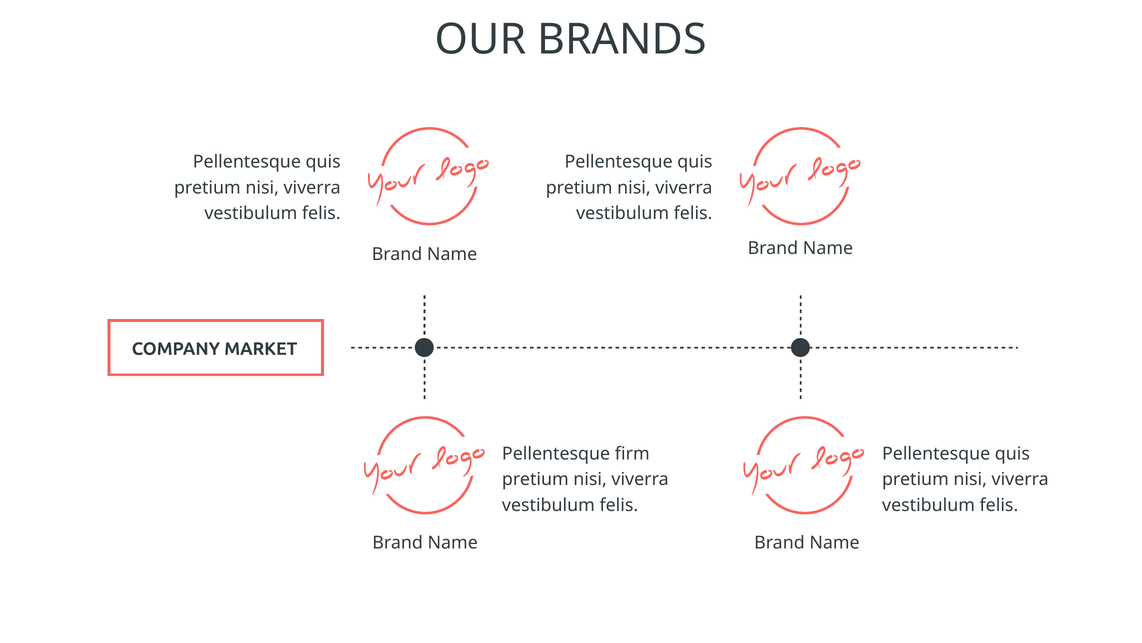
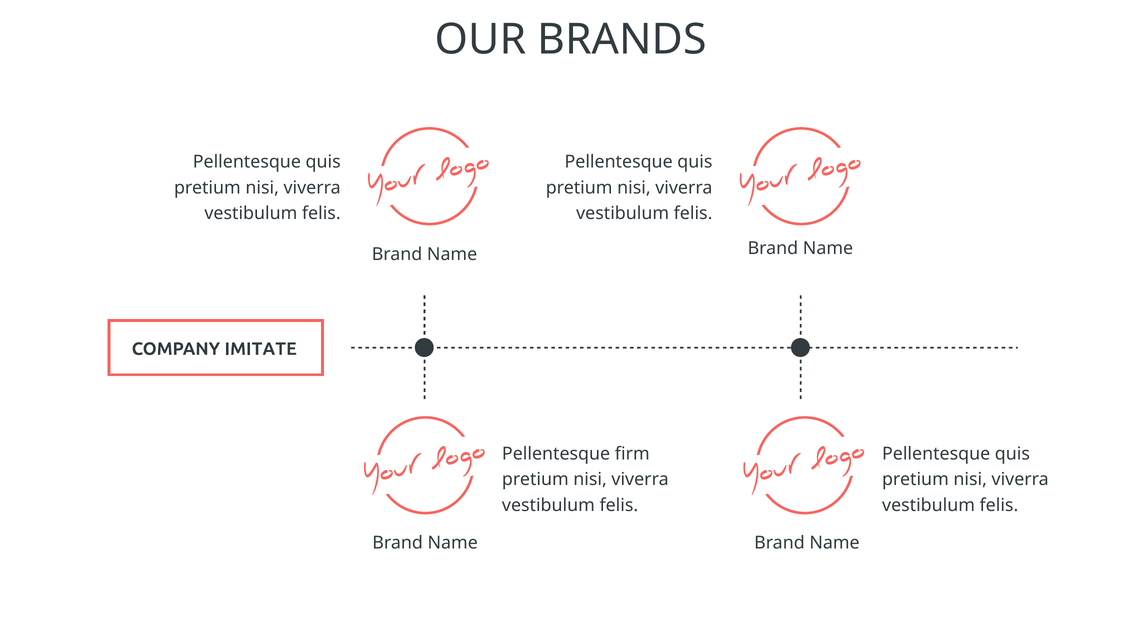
MARKET: MARKET -> IMITATE
